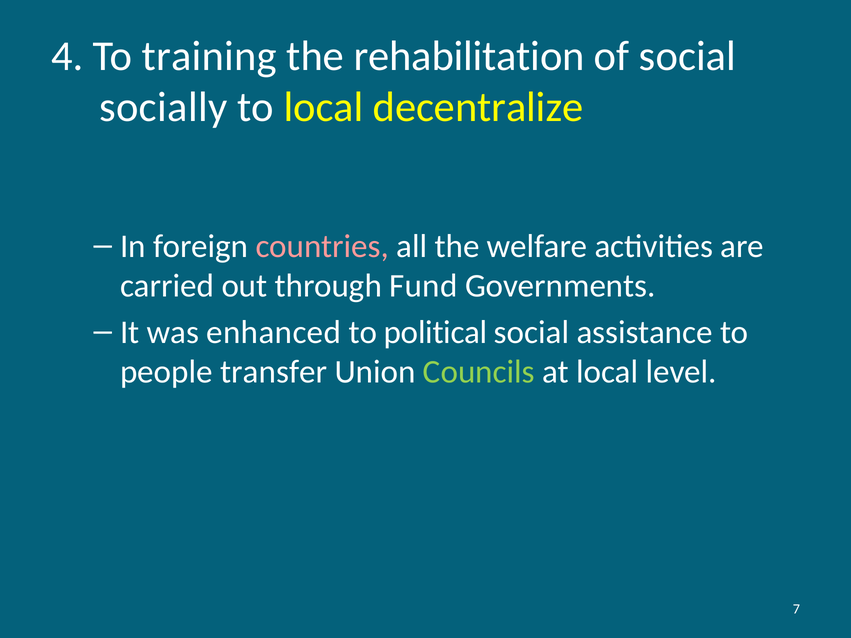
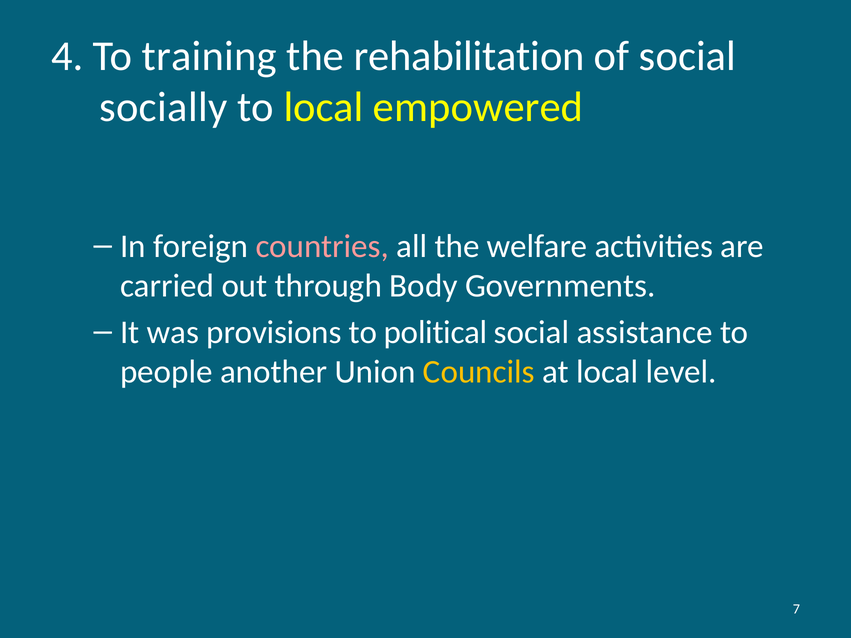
decentralize: decentralize -> empowered
Fund: Fund -> Body
enhanced: enhanced -> provisions
transfer: transfer -> another
Councils colour: light green -> yellow
